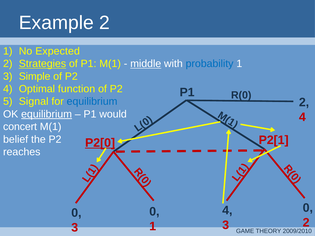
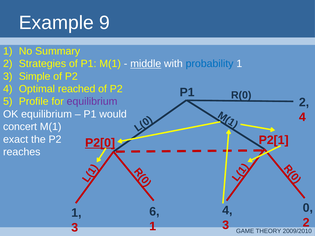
Example 2: 2 -> 9
Expected: Expected -> Summary
Strategies underline: present -> none
function: function -> reached
Signal: Signal -> Profile
equilibrium at (92, 102) colour: blue -> purple
equilibrium at (47, 114) underline: present -> none
belief: belief -> exact
0 at (154, 212): 0 -> 6
0 at (76, 213): 0 -> 1
